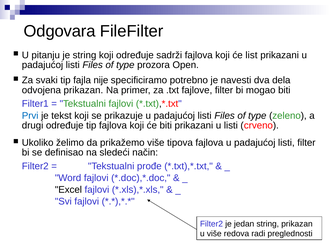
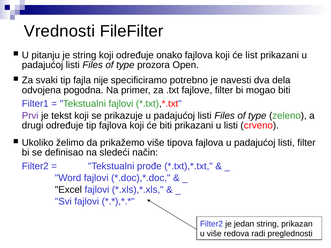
Odgovara: Odgovara -> Vrednosti
sadrži: sadrži -> onako
odvojena prikazan: prikazan -> pogodna
Prvi colour: blue -> purple
